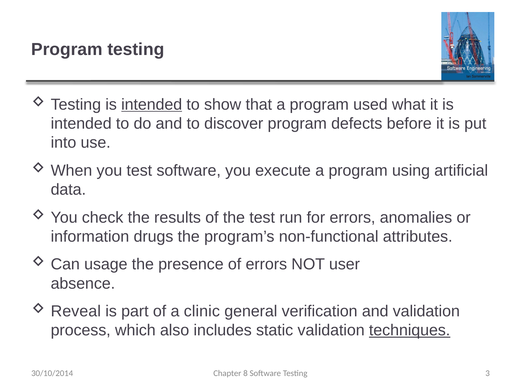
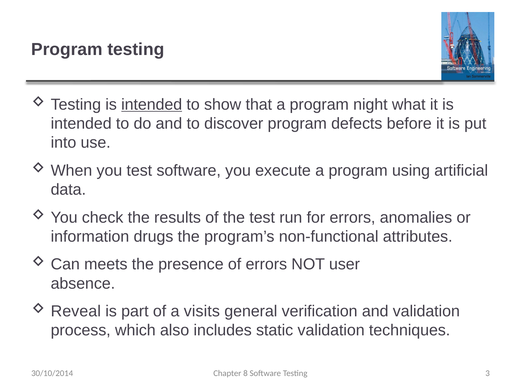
used: used -> night
usage: usage -> meets
clinic: clinic -> visits
techniques underline: present -> none
